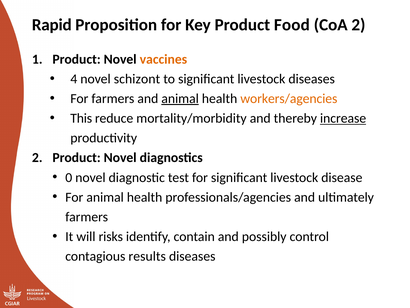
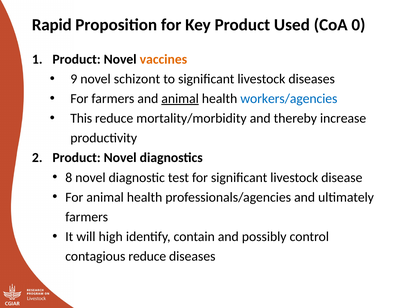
Food: Food -> Used
CoA 2: 2 -> 0
4: 4 -> 9
workers/agencies colour: orange -> blue
increase underline: present -> none
0: 0 -> 8
risks: risks -> high
contagious results: results -> reduce
